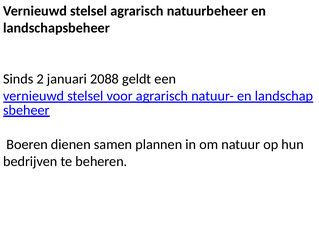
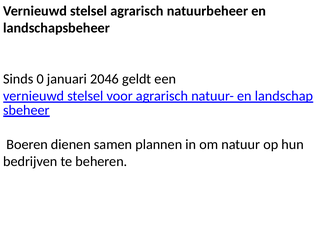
2: 2 -> 0
2088: 2088 -> 2046
